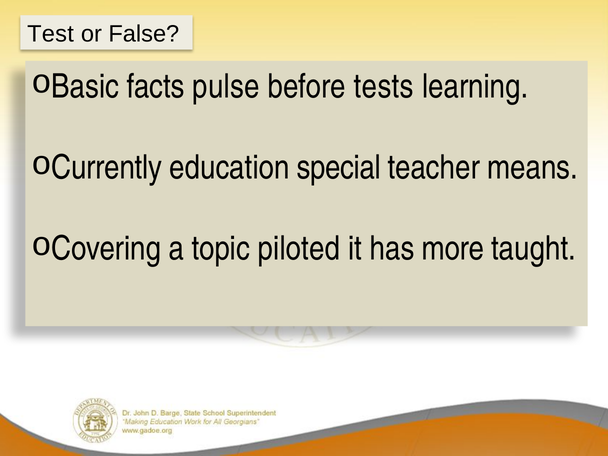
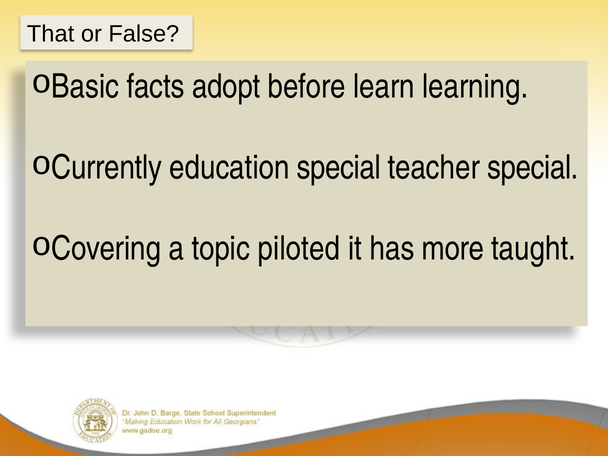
Test: Test -> That
pulse: pulse -> adopt
tests: tests -> learn
teacher means: means -> special
